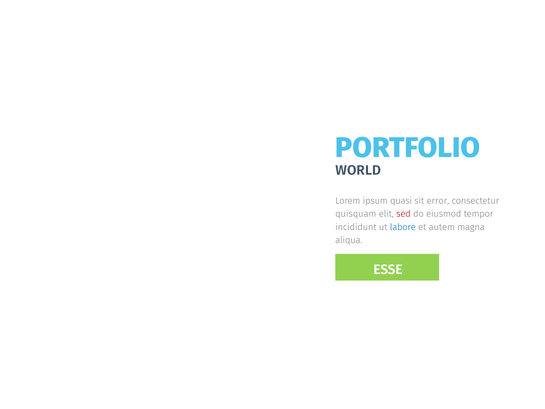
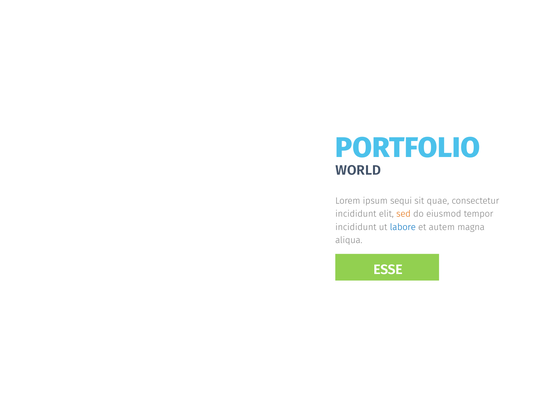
quasi: quasi -> sequi
error: error -> quae
quisquam at (356, 214): quisquam -> incididunt
sed colour: red -> orange
